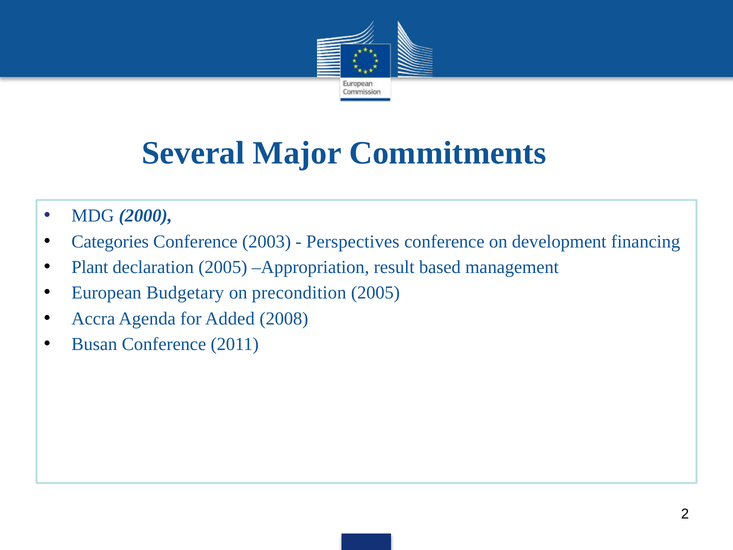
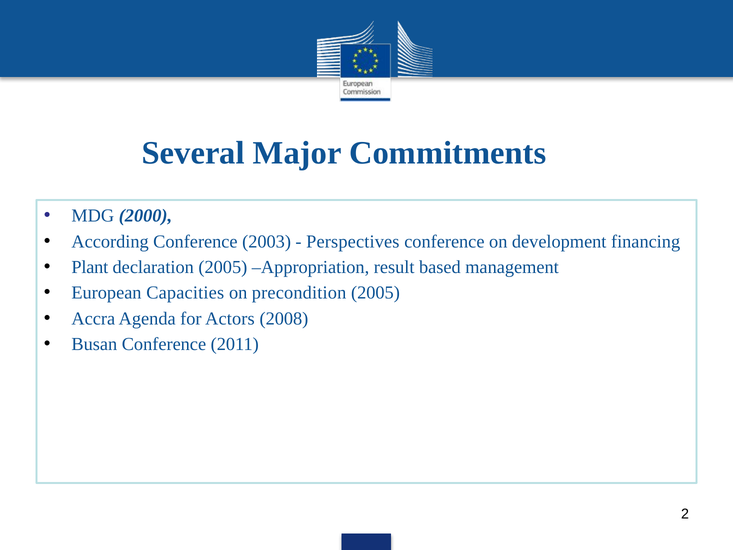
Categories: Categories -> According
Budgetary: Budgetary -> Capacities
Added: Added -> Actors
